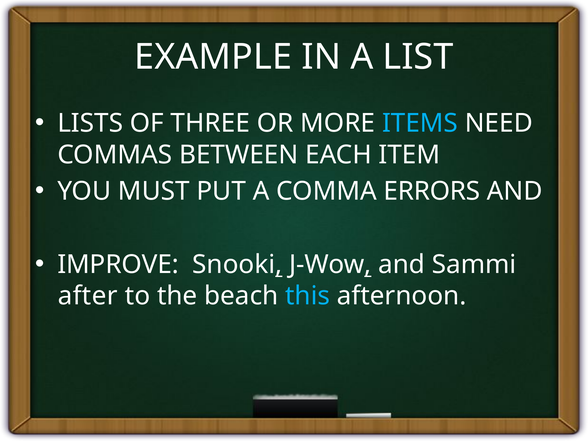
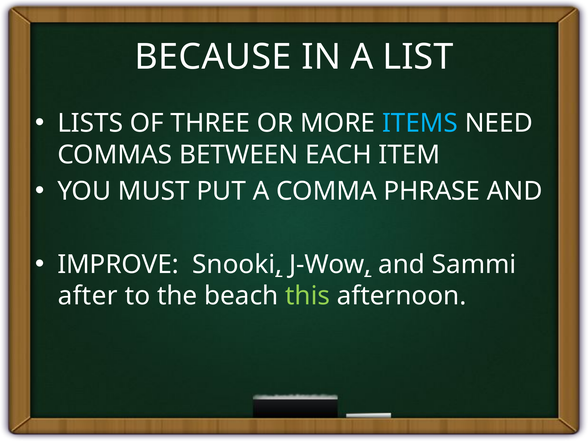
EXAMPLE: EXAMPLE -> BECAUSE
ERRORS: ERRORS -> PHRASE
this colour: light blue -> light green
